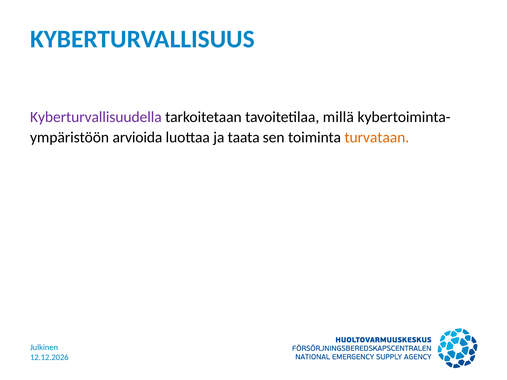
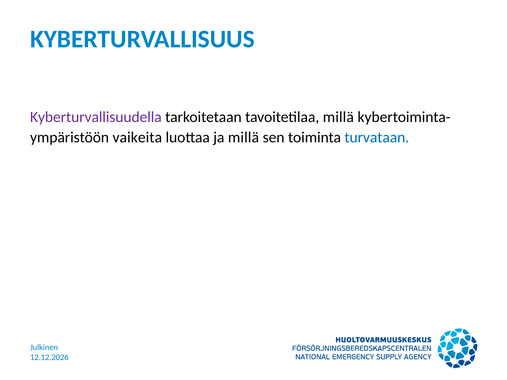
arvioida: arvioida -> vaikeita
ja taata: taata -> millä
turvataan colour: orange -> blue
